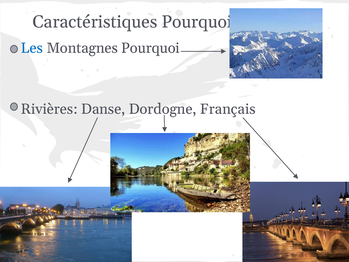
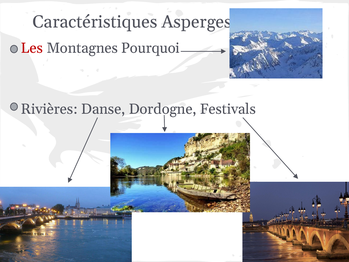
Caractéristiques Pourquoi: Pourquoi -> Asperges
Les colour: blue -> red
Français: Français -> Festivals
